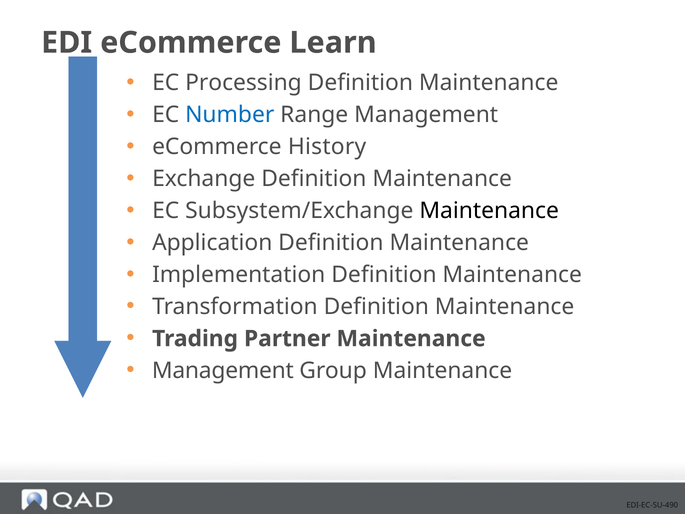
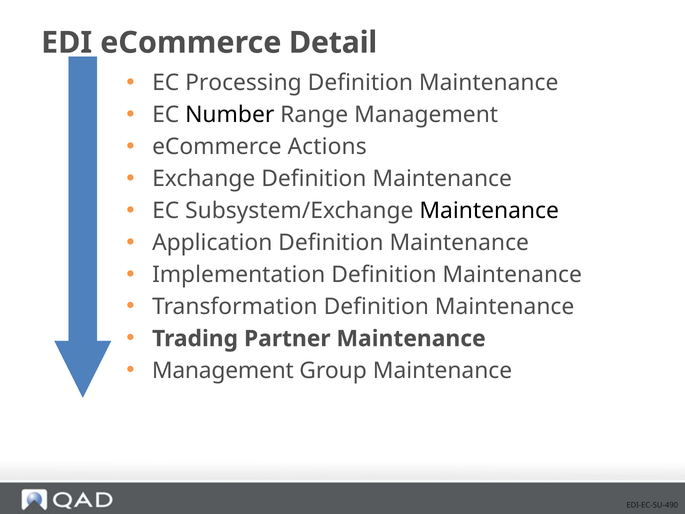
Learn: Learn -> Detail
Number colour: blue -> black
History: History -> Actions
